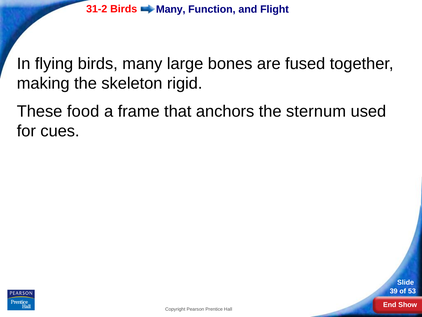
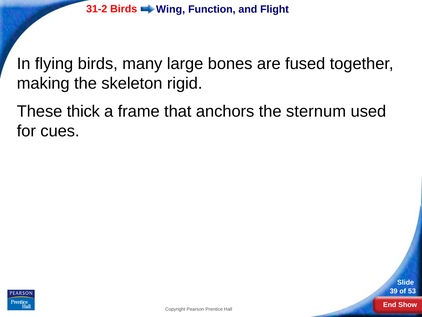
Many at (171, 9): Many -> Wing
food: food -> thick
